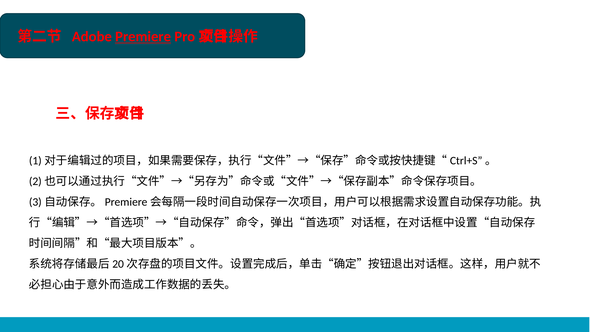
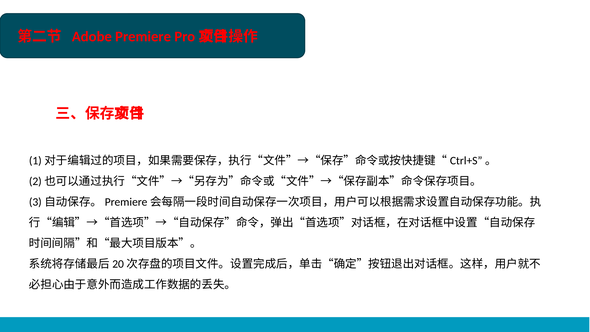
Premiere underline: present -> none
